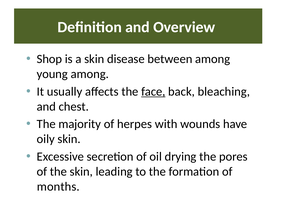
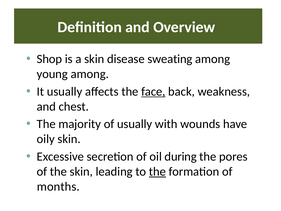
between: between -> sweating
bleaching: bleaching -> weakness
of herpes: herpes -> usually
drying: drying -> during
the at (157, 171) underline: none -> present
